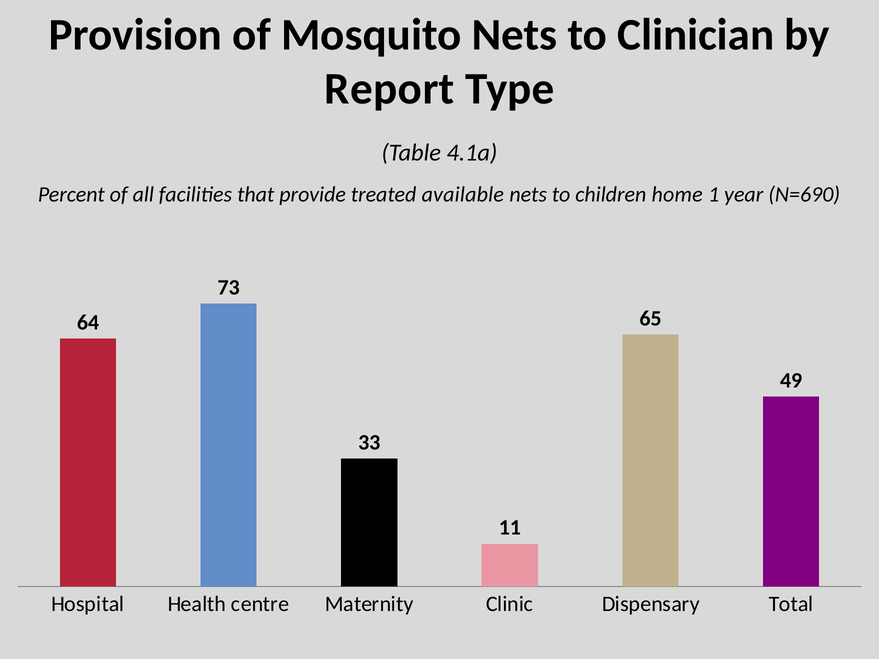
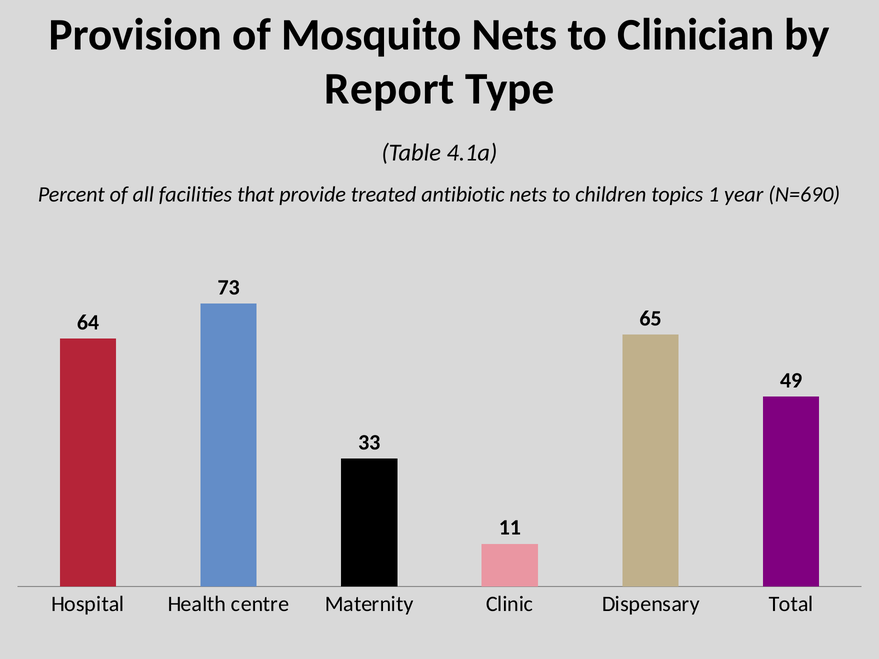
available: available -> antibiotic
home: home -> topics
